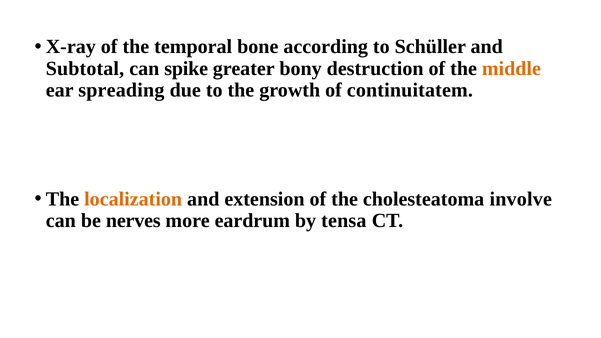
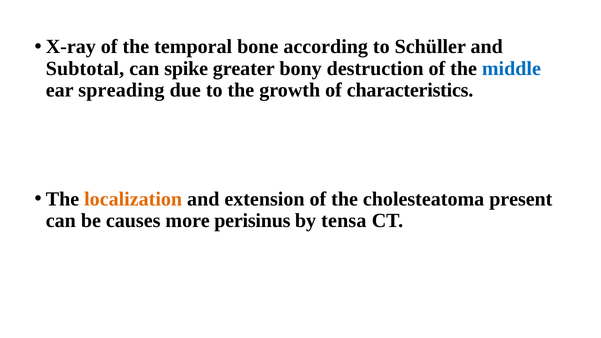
middle colour: orange -> blue
continuitatem: continuitatem -> characteristics
involve: involve -> present
nerves: nerves -> causes
eardrum: eardrum -> perisinus
